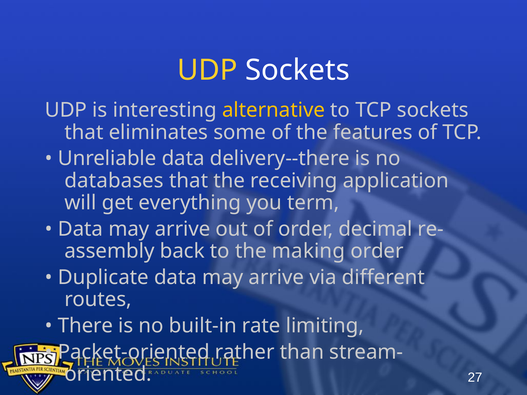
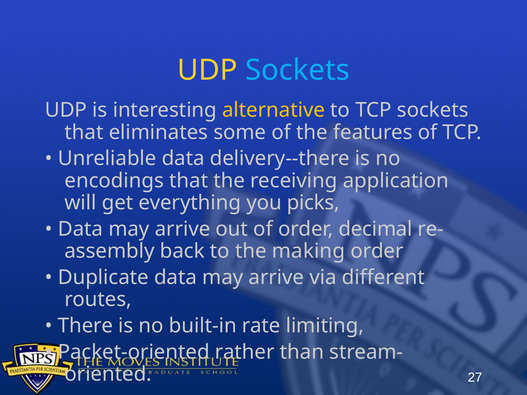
Sockets at (297, 70) colour: white -> light blue
databases: databases -> encodings
term: term -> picks
